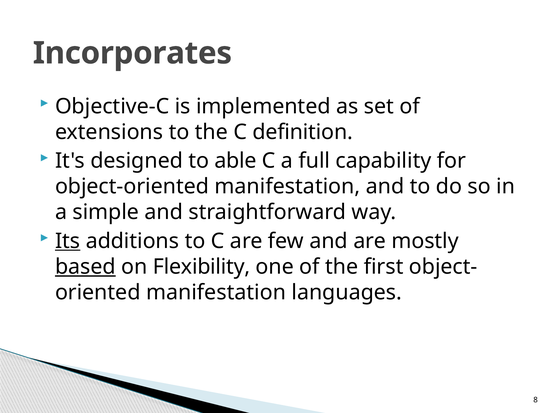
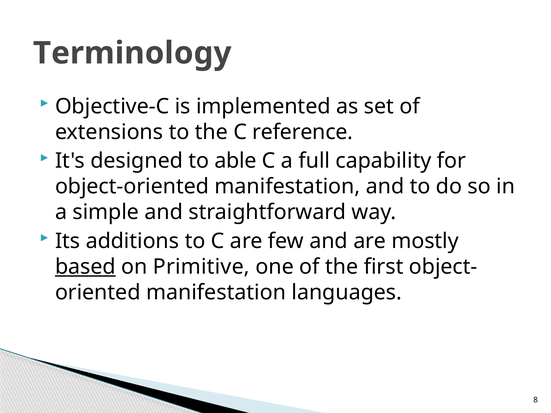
Incorporates: Incorporates -> Terminology
definition: definition -> reference
Its underline: present -> none
Flexibility: Flexibility -> Primitive
